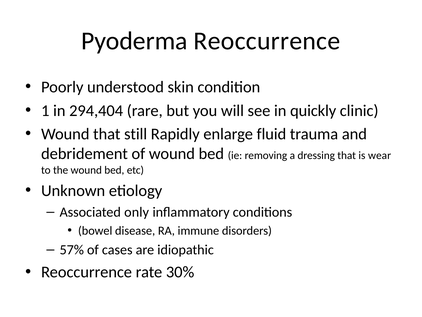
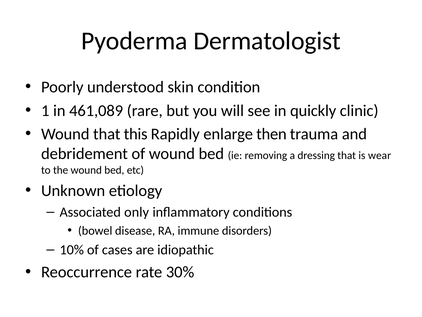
Pyoderma Reoccurrence: Reoccurrence -> Dermatologist
294,404: 294,404 -> 461,089
still: still -> this
fluid: fluid -> then
57%: 57% -> 10%
